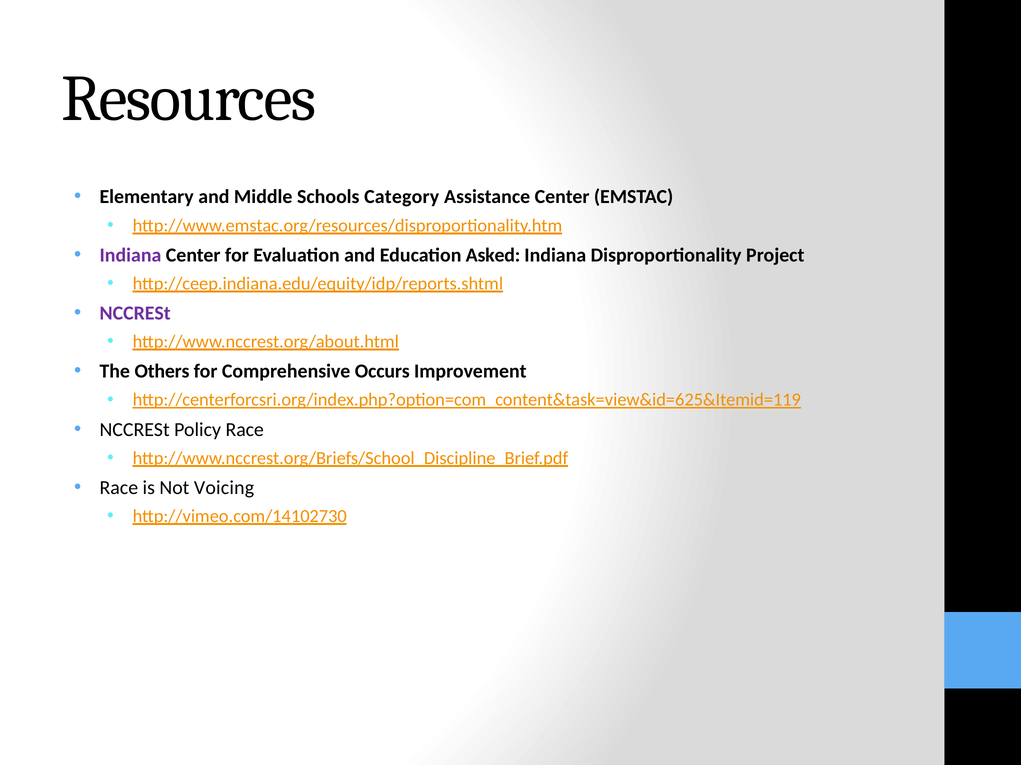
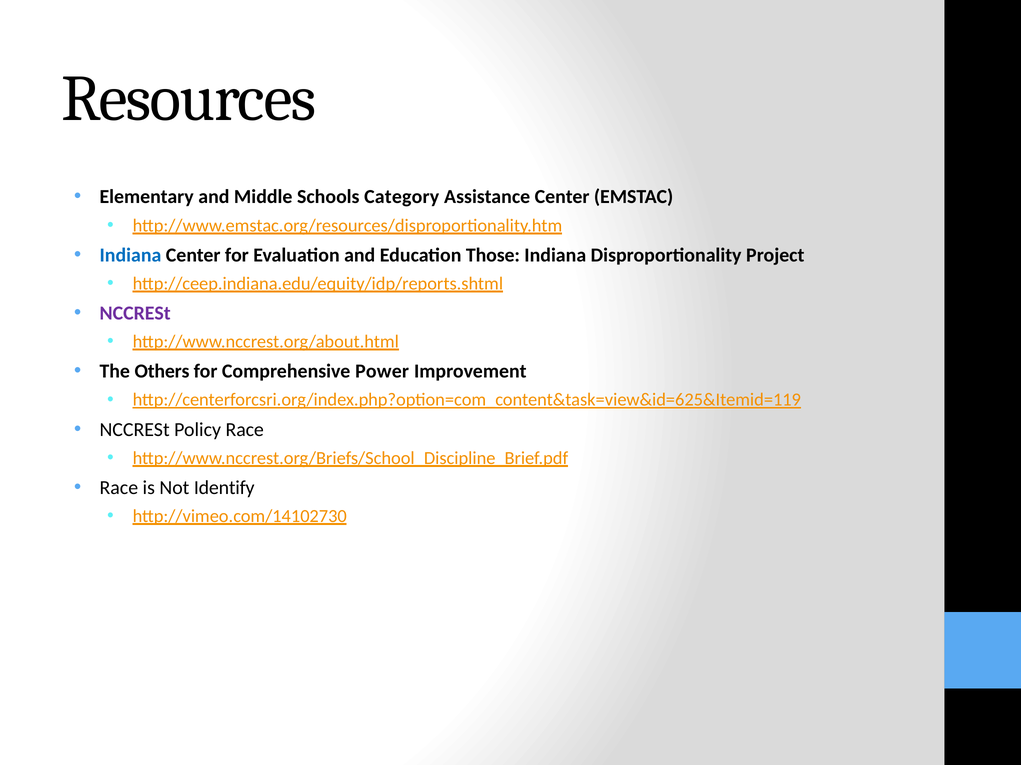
Indiana at (130, 255) colour: purple -> blue
Asked: Asked -> Those
Occurs: Occurs -> Power
Voicing: Voicing -> Identify
